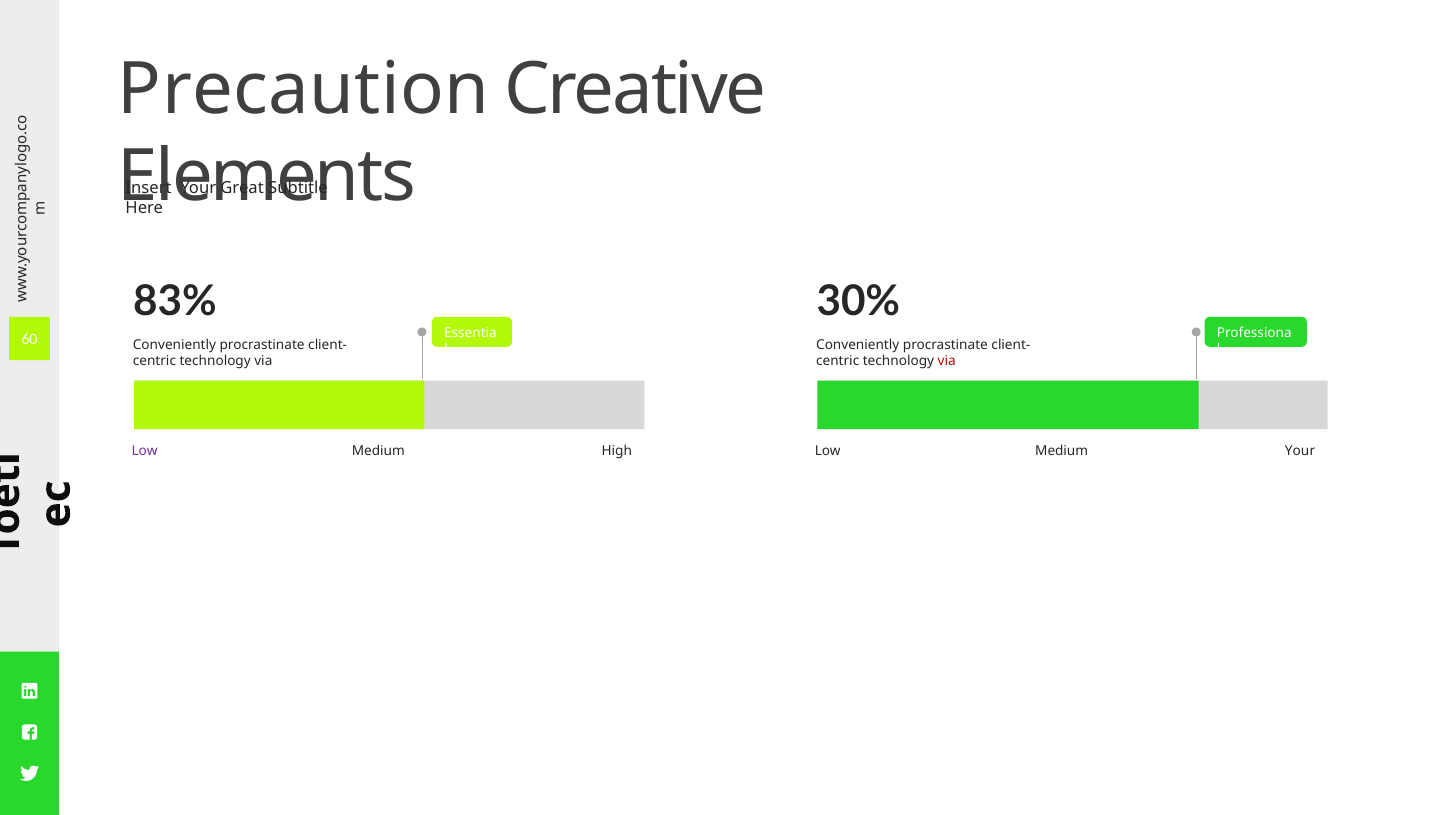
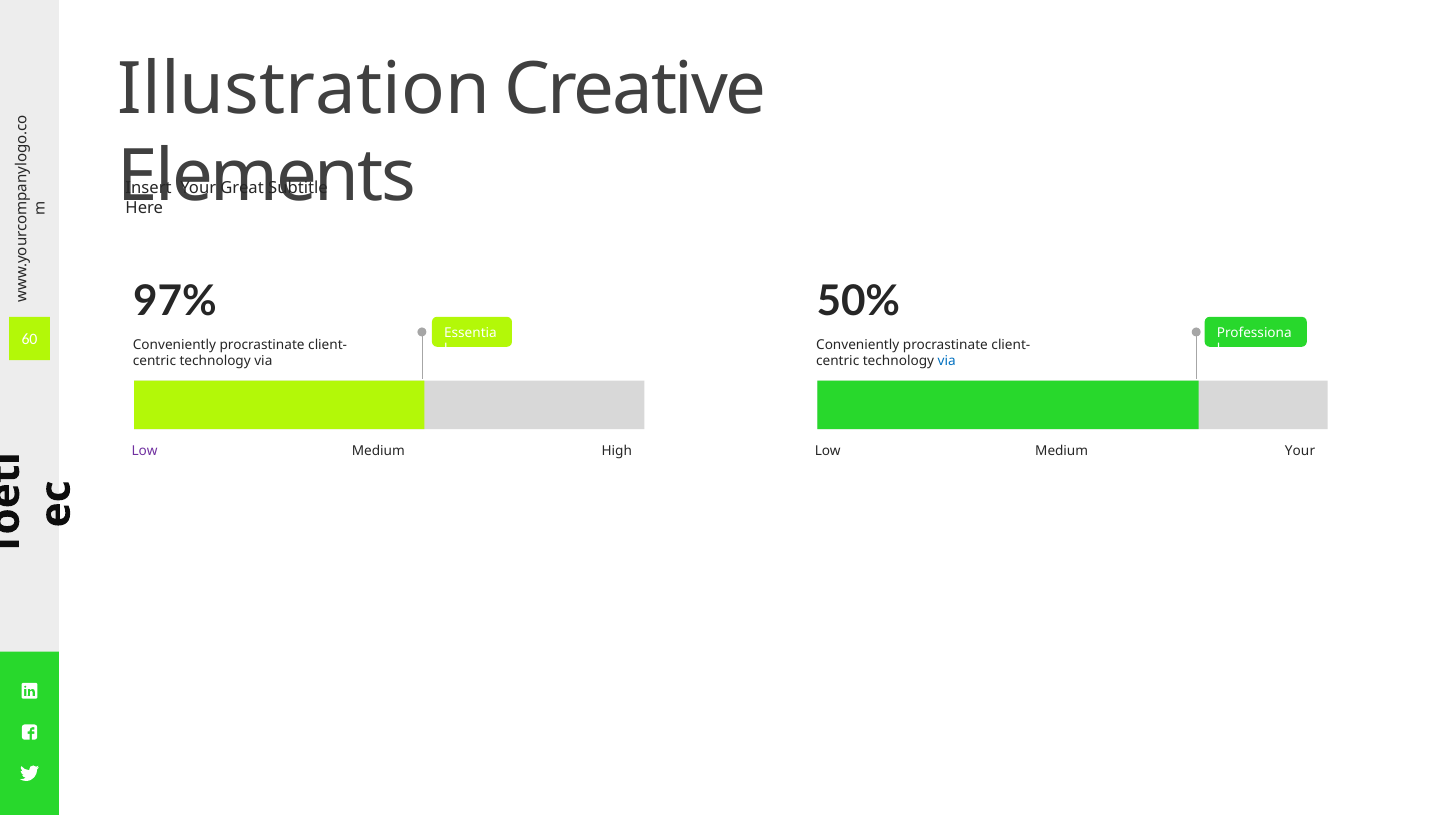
Precaution: Precaution -> Illustration
83%: 83% -> 97%
30%: 30% -> 50%
via at (947, 361) colour: red -> blue
